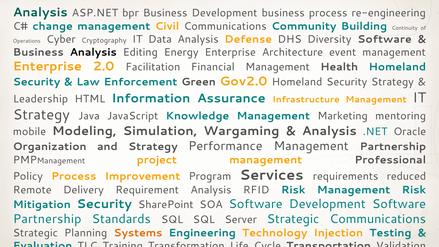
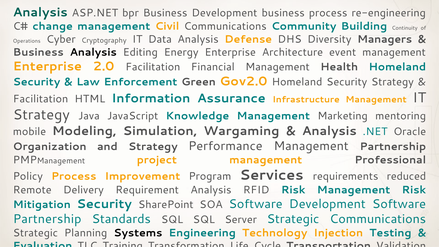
Diversity Software: Software -> Managers
Leadership at (41, 99): Leadership -> Facilitation
Systems colour: orange -> black
